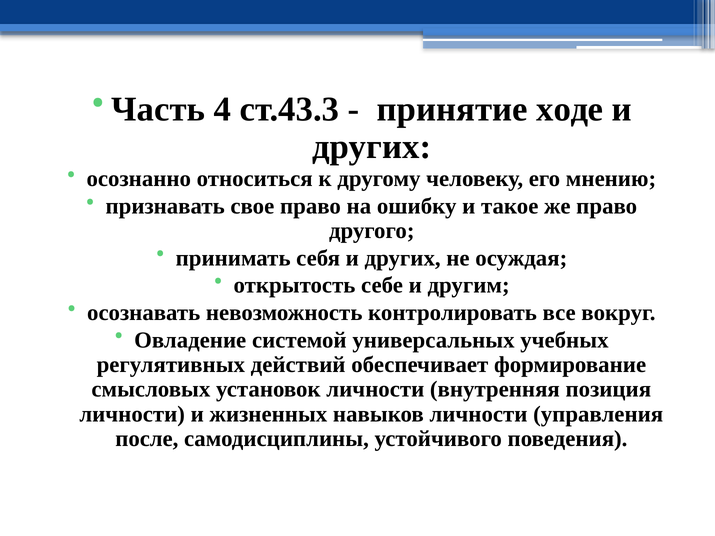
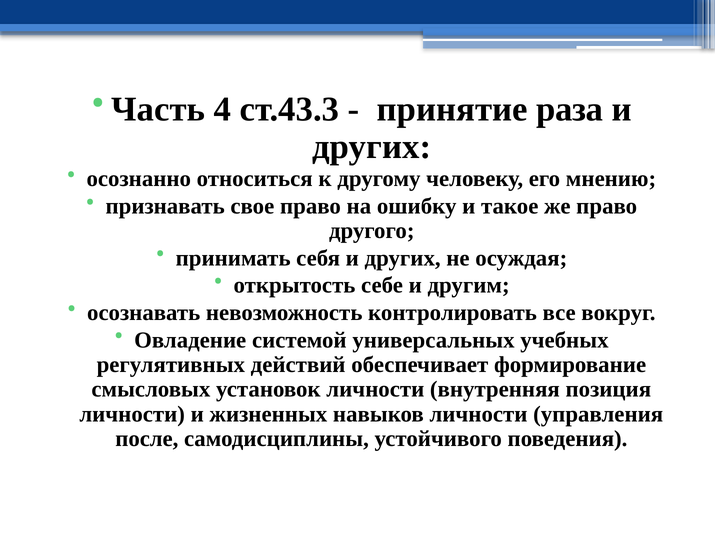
ходе: ходе -> раза
